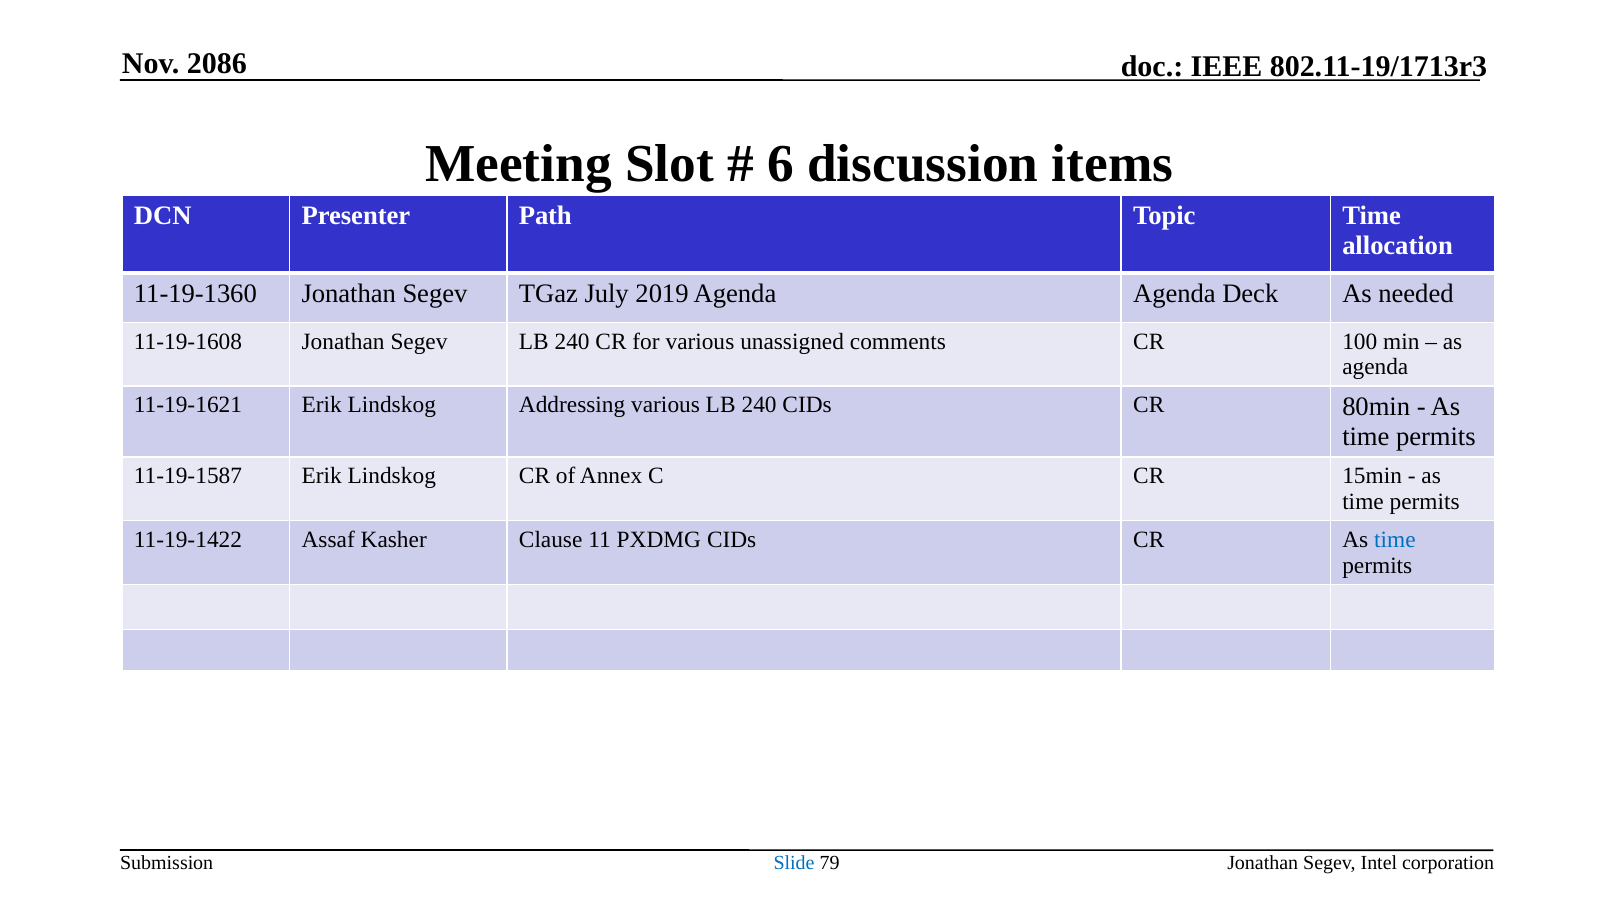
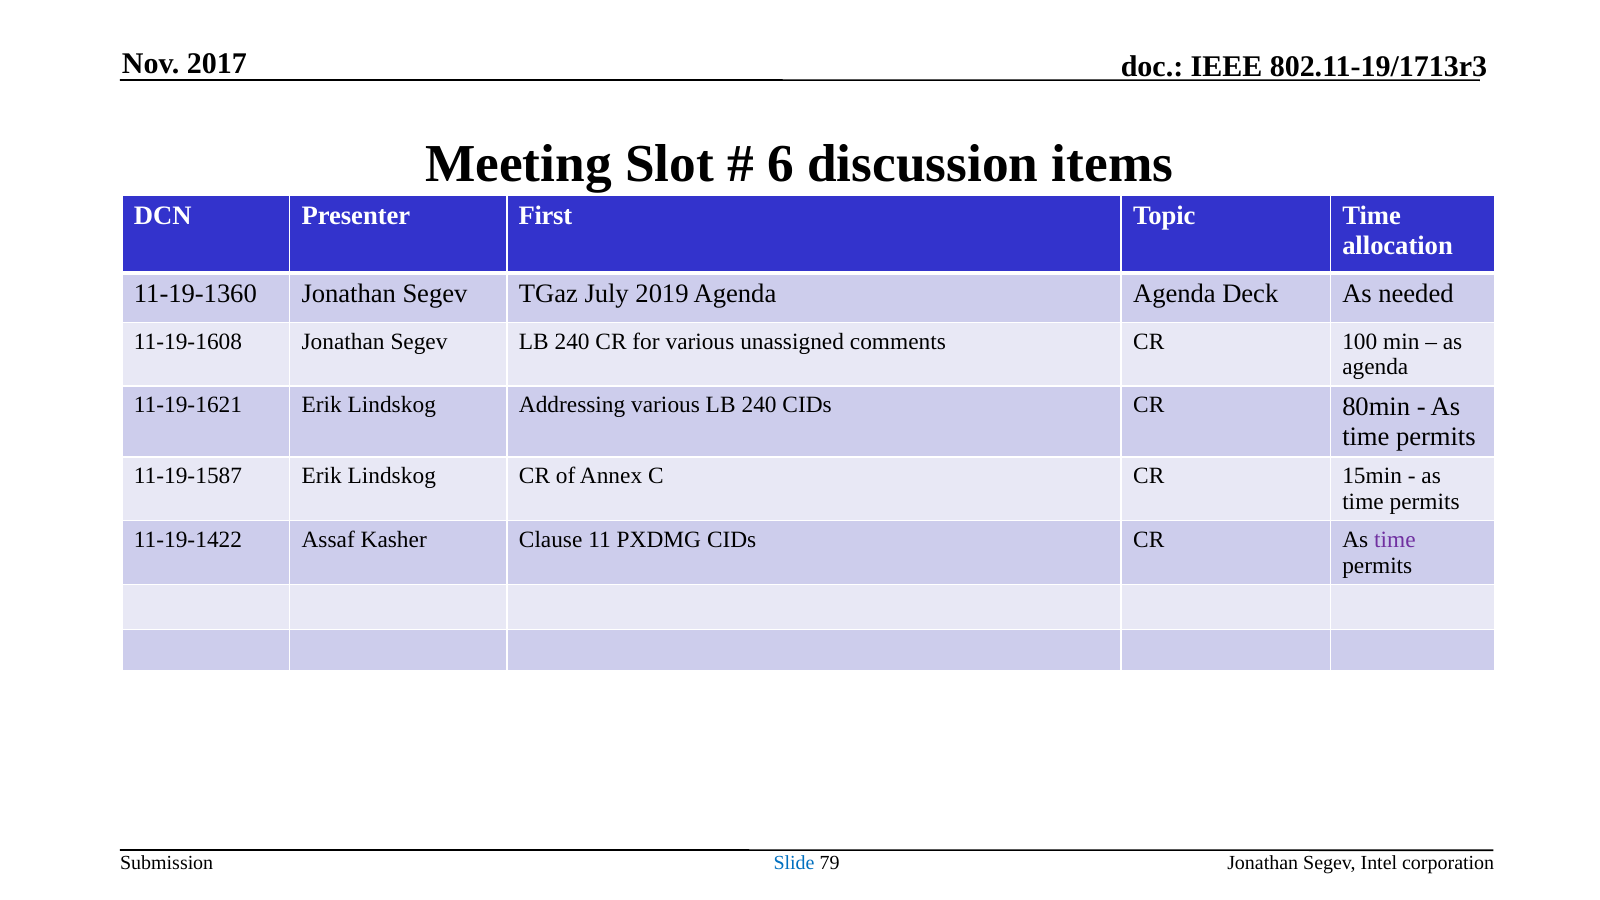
2086: 2086 -> 2017
Path: Path -> First
time at (1395, 540) colour: blue -> purple
